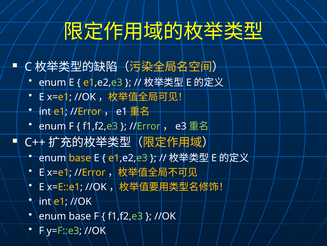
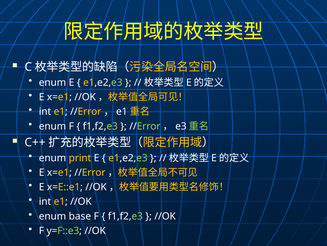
base at (80, 157): base -> print
